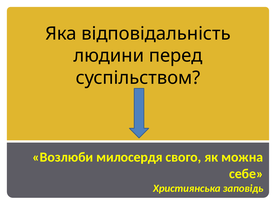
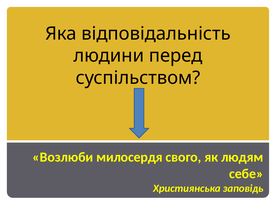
можна: можна -> людям
